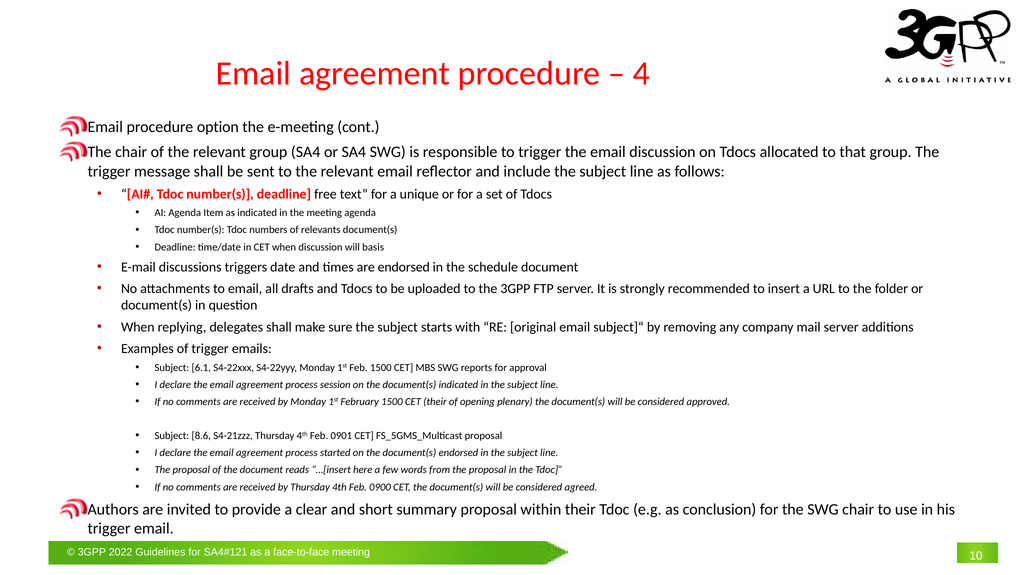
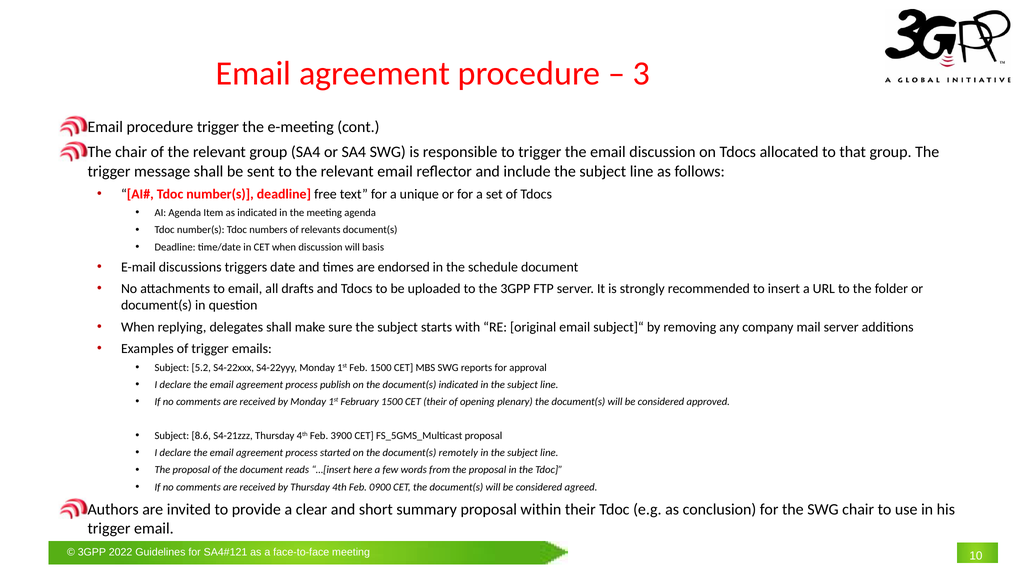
4: 4 -> 3
procedure option: option -> trigger
6.1: 6.1 -> 5.2
session: session -> publish
0901: 0901 -> 3900
document(s endorsed: endorsed -> remotely
